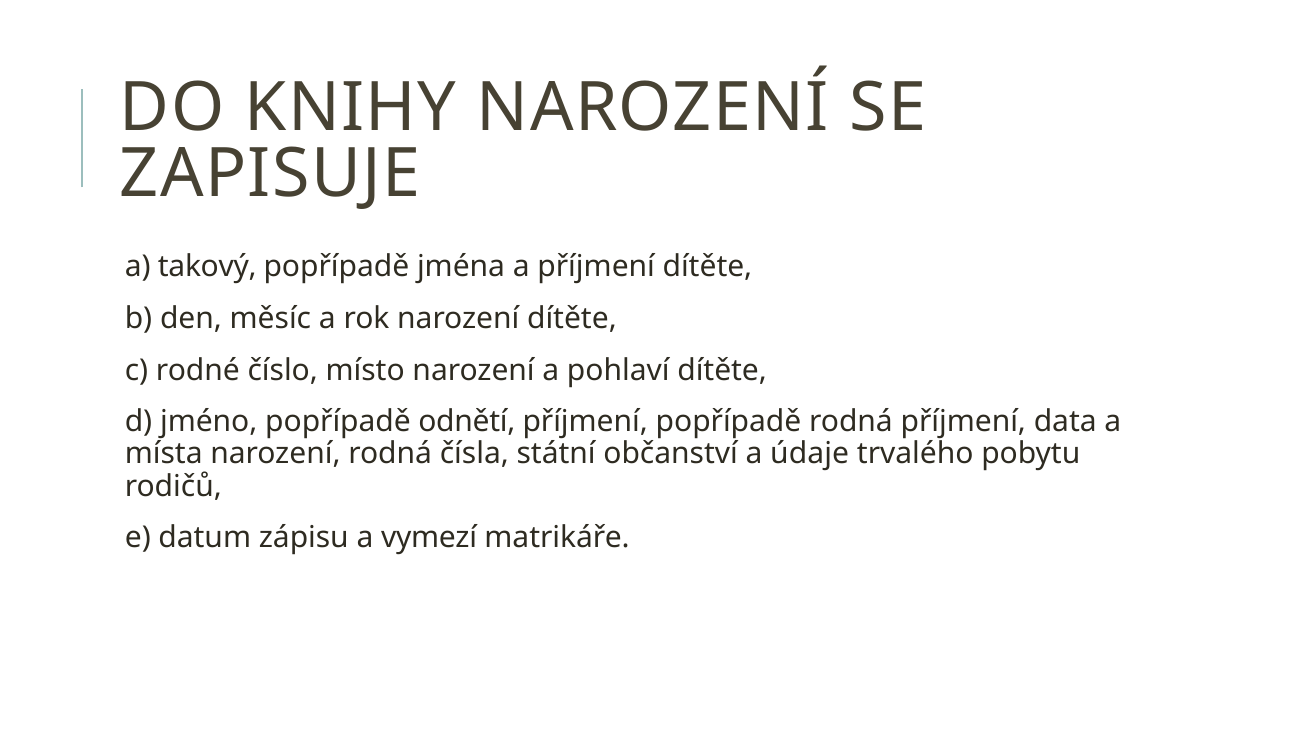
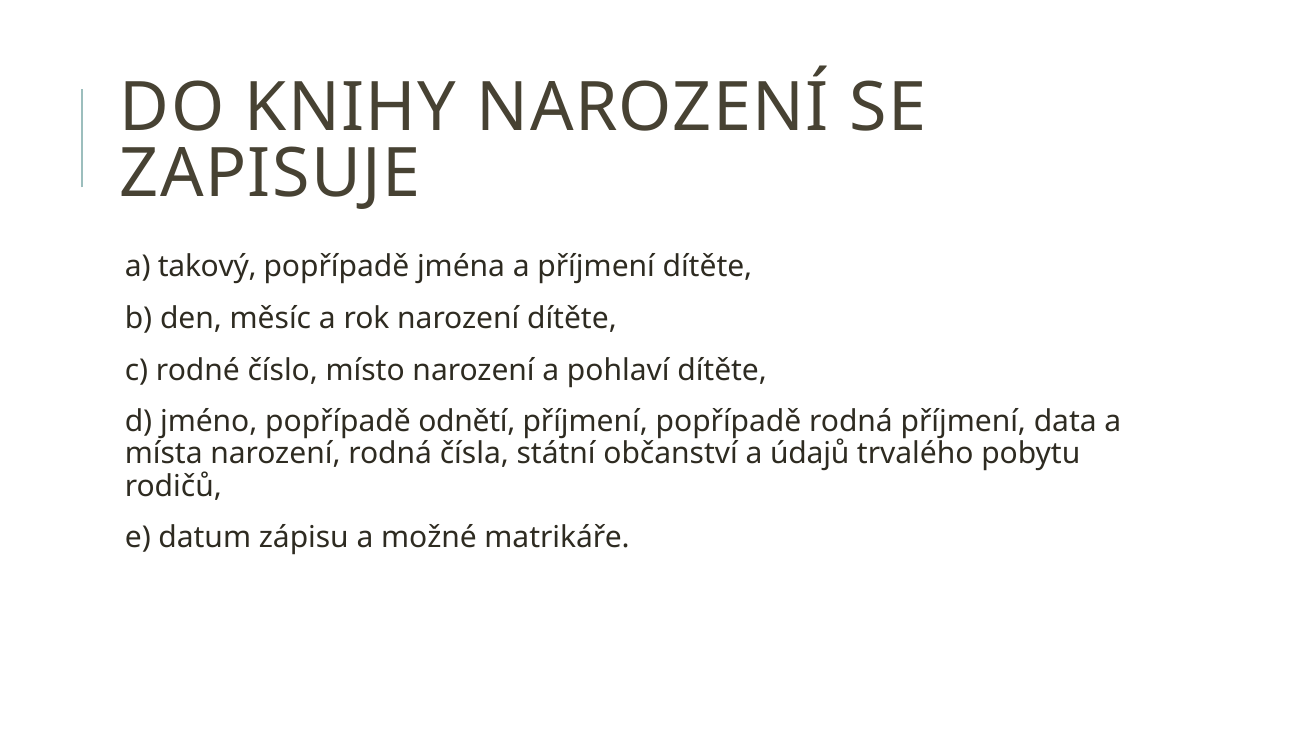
údaje: údaje -> údajů
vymezí: vymezí -> možné
